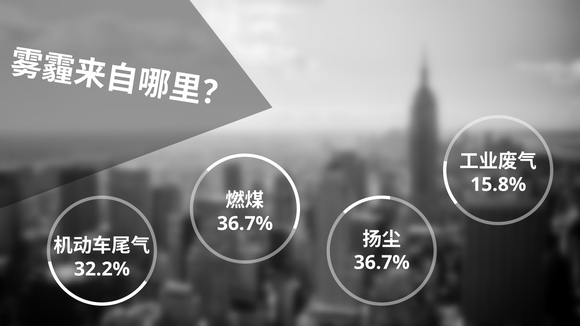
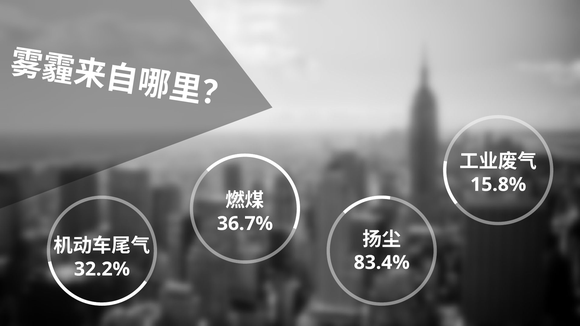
36.7% at (382, 263): 36.7% -> 83.4%
